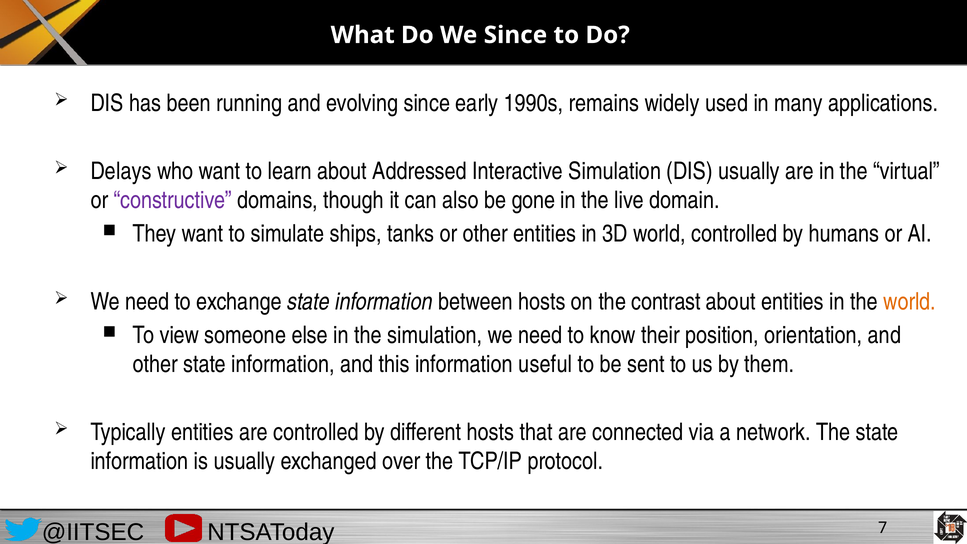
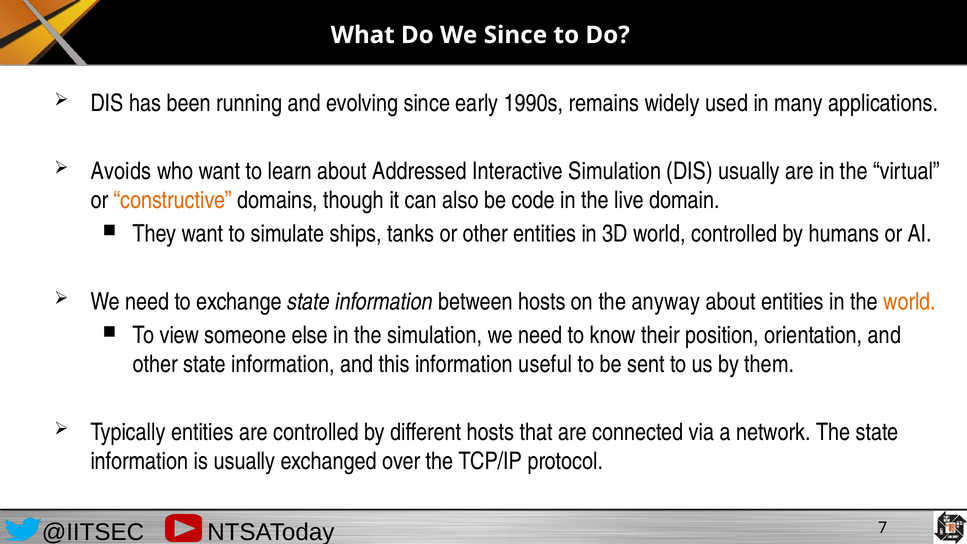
Delays: Delays -> Avoids
constructive colour: purple -> orange
gone: gone -> code
contrast: contrast -> anyway
